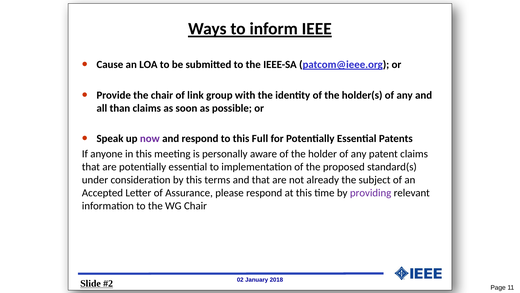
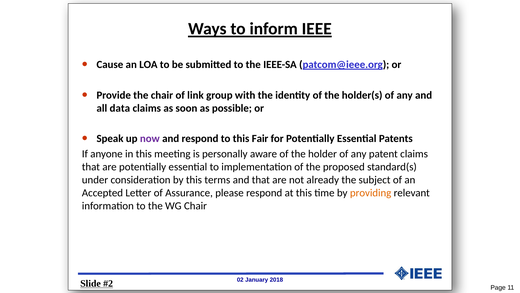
than: than -> data
Full: Full -> Fair
providing colour: purple -> orange
